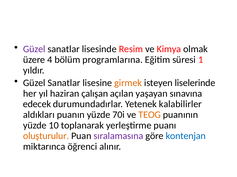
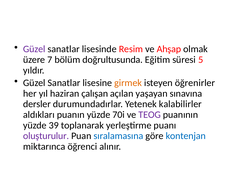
Kimya: Kimya -> Ahşap
4: 4 -> 7
programlarına: programlarına -> doğrultusunda
1: 1 -> 5
liselerinde: liselerinde -> öğrenirler
edecek: edecek -> dersler
TEOG colour: orange -> purple
10: 10 -> 39
oluşturulur colour: orange -> purple
sıralamasına colour: purple -> blue
